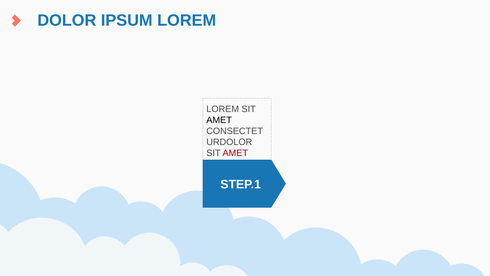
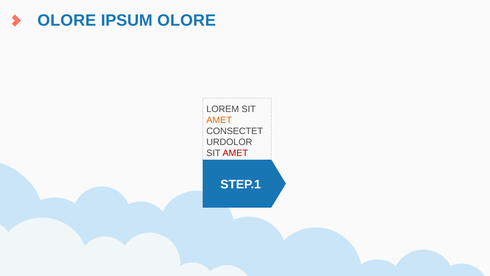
DOLOR at (67, 20): DOLOR -> OLORE
IPSUM LOREM: LOREM -> OLORE
AMET at (219, 120) colour: black -> orange
